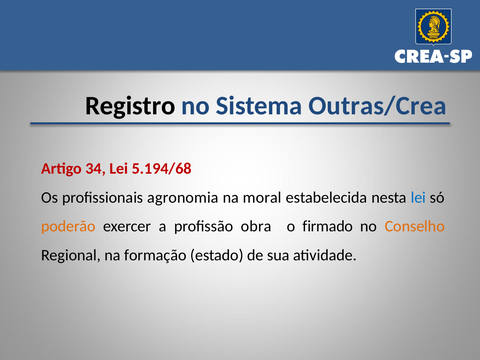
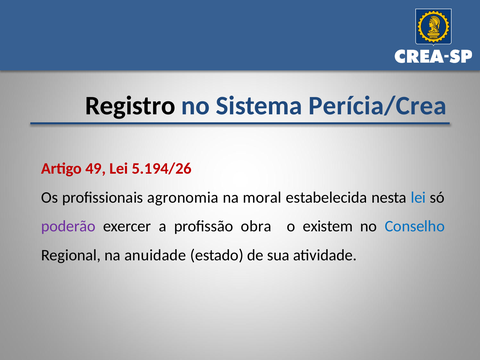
Outras/Crea: Outras/Crea -> Perícia/Crea
34: 34 -> 49
5.194/68: 5.194/68 -> 5.194/26
poderão colour: orange -> purple
firmado: firmado -> existem
Conselho colour: orange -> blue
formação: formação -> anuidade
